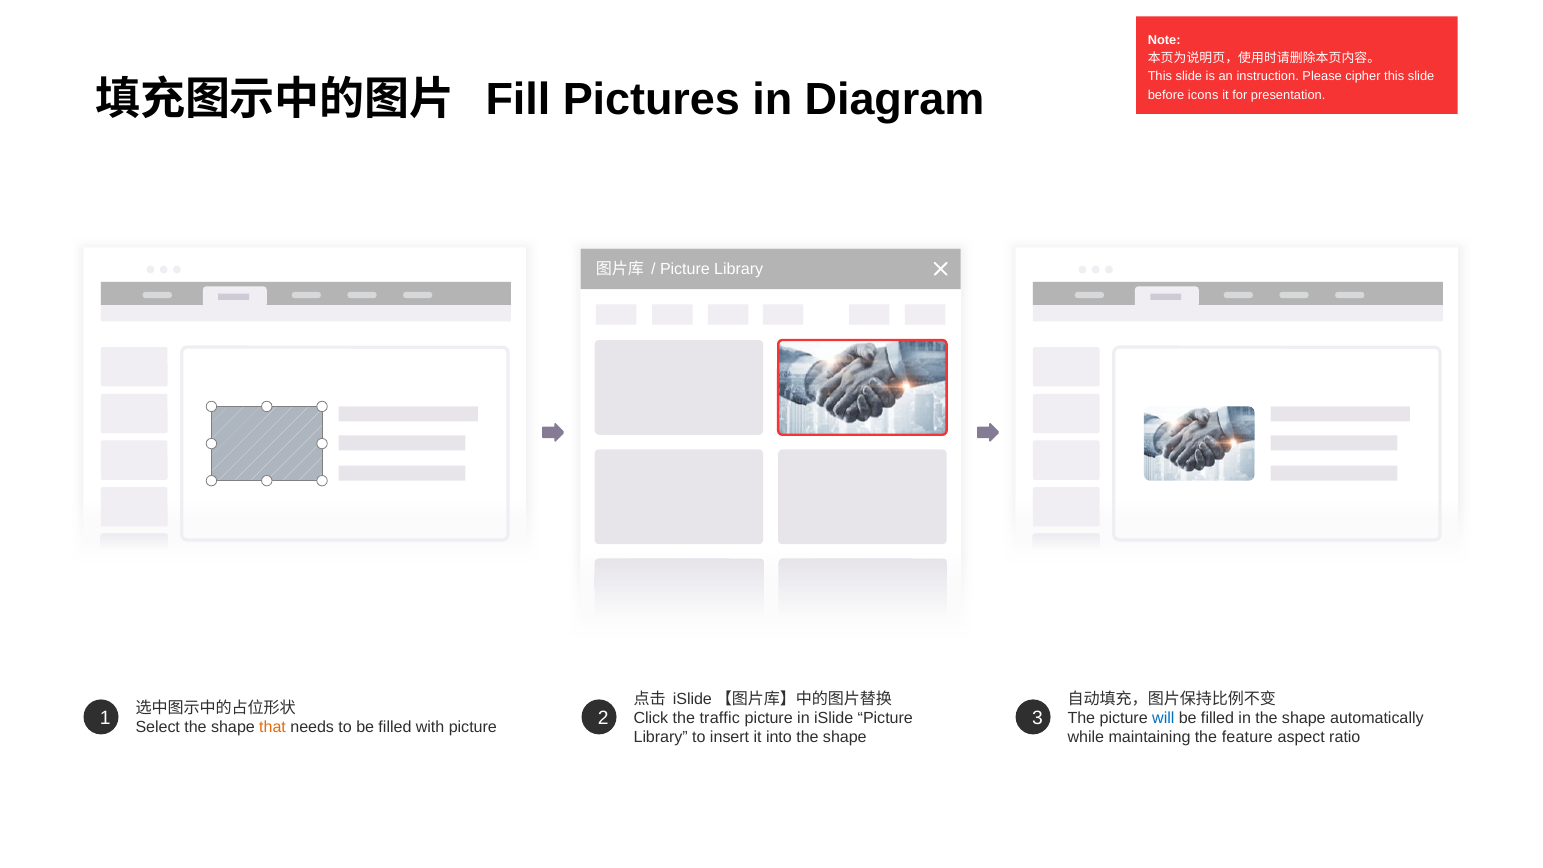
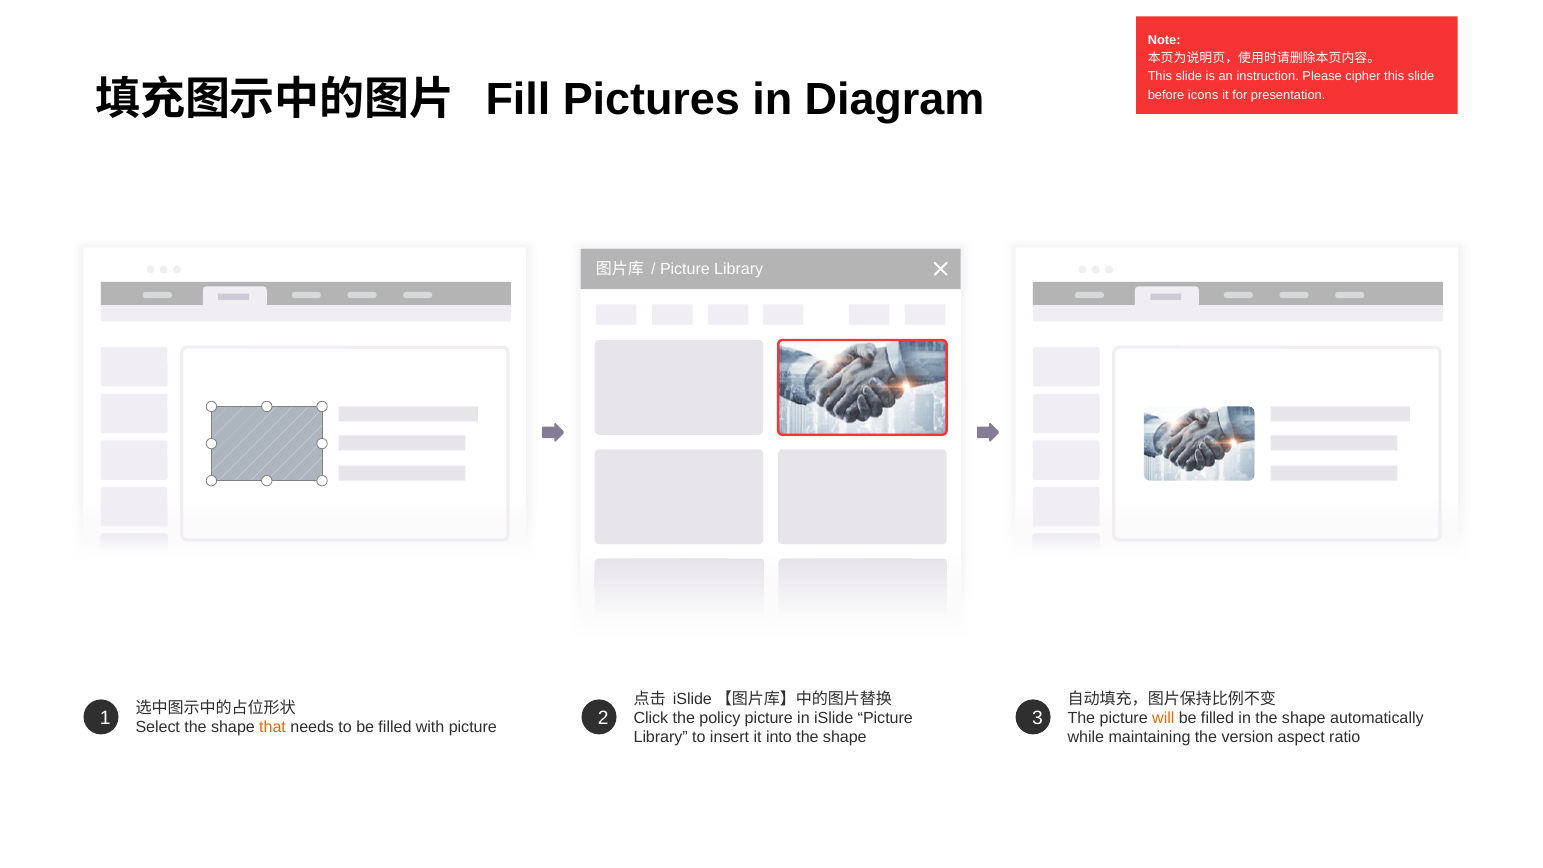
traffic: traffic -> policy
will colour: blue -> orange
feature: feature -> version
